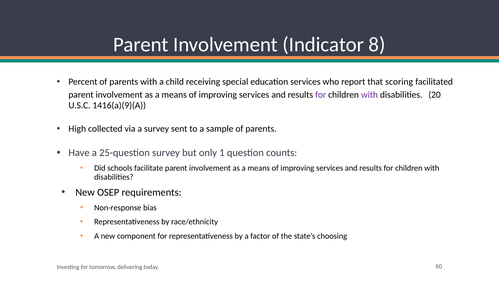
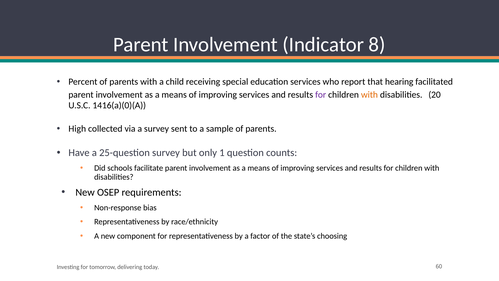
scoring: scoring -> hearing
with at (369, 95) colour: purple -> orange
1416(a)(9)(A: 1416(a)(9)(A -> 1416(a)(0)(A
